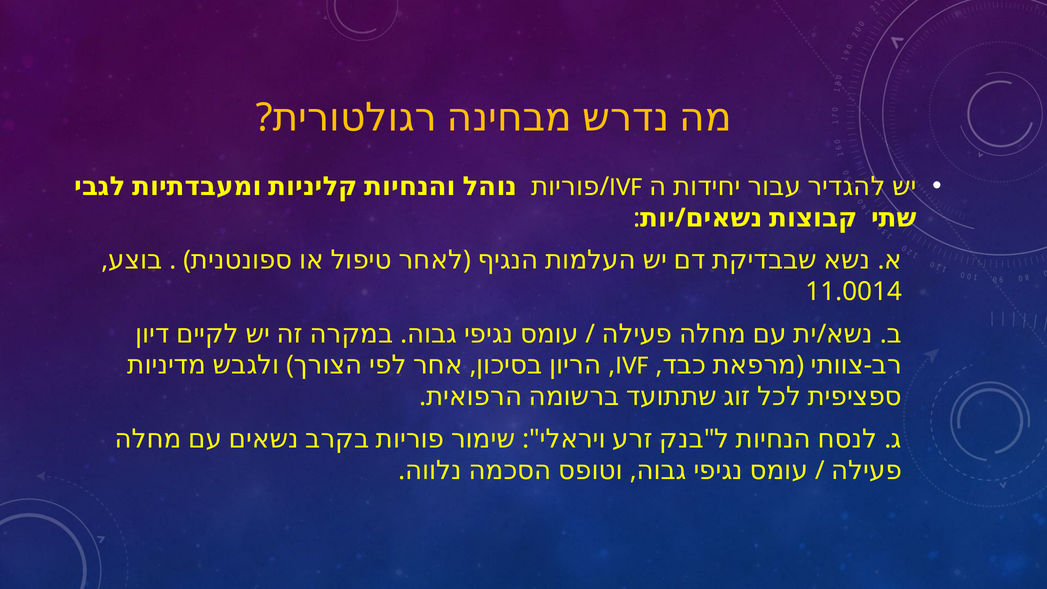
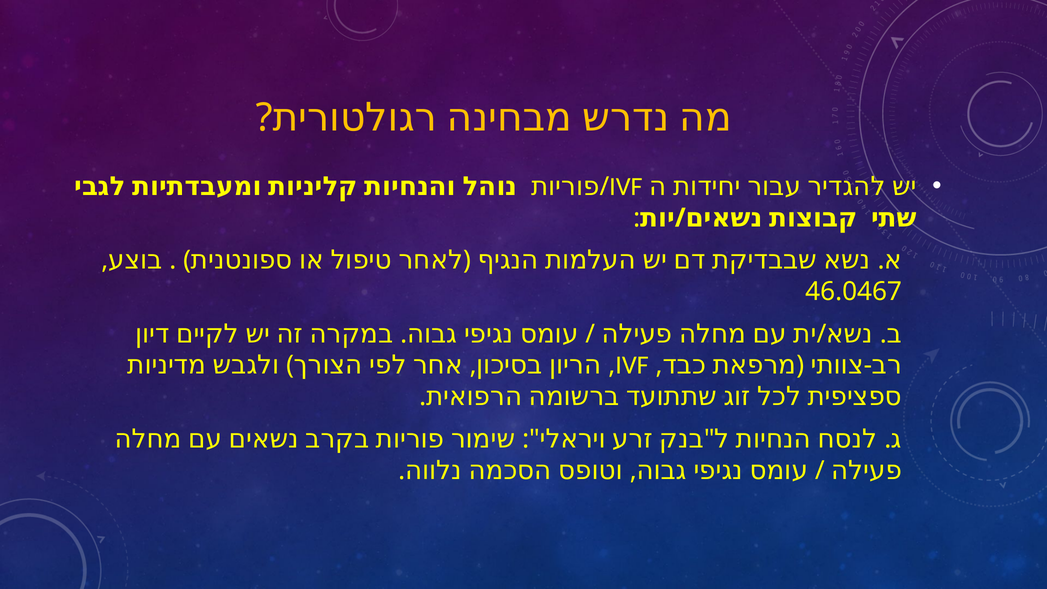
11.0014: 11.0014 -> 46.0467
